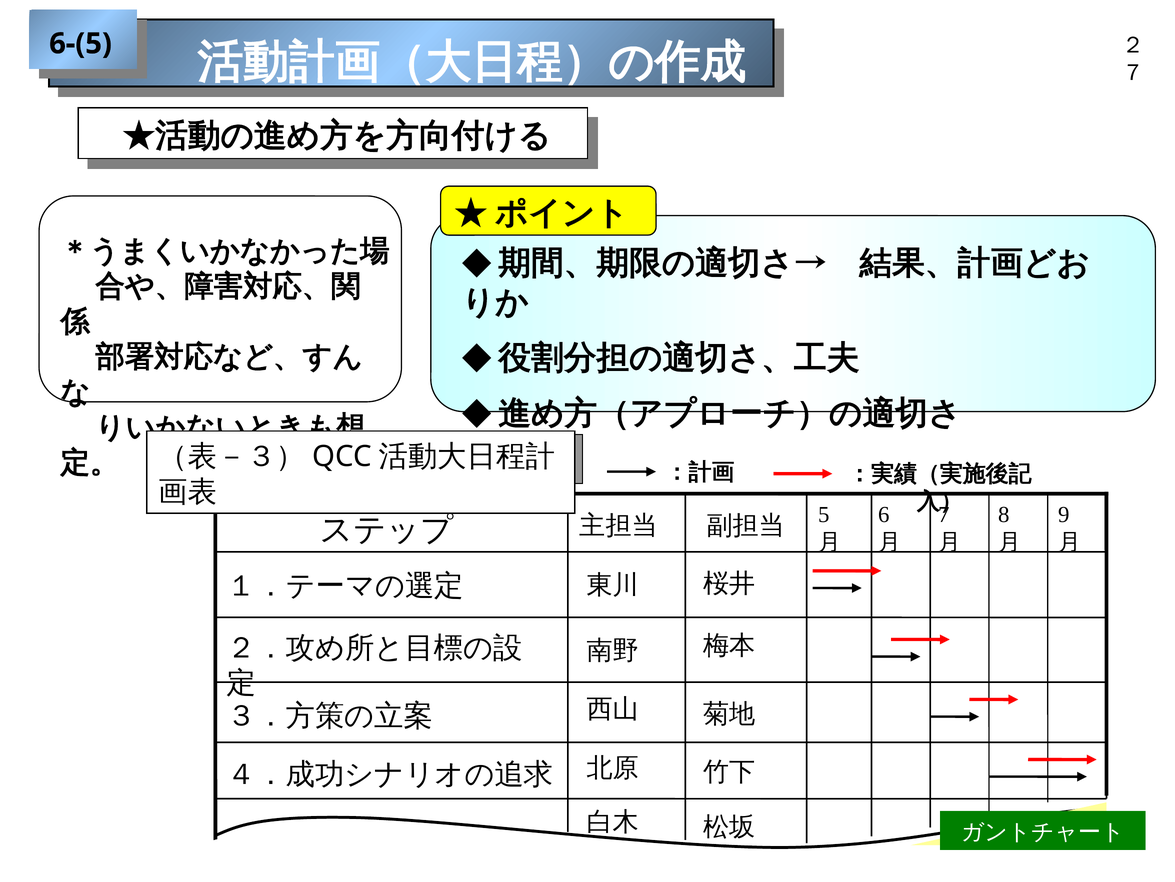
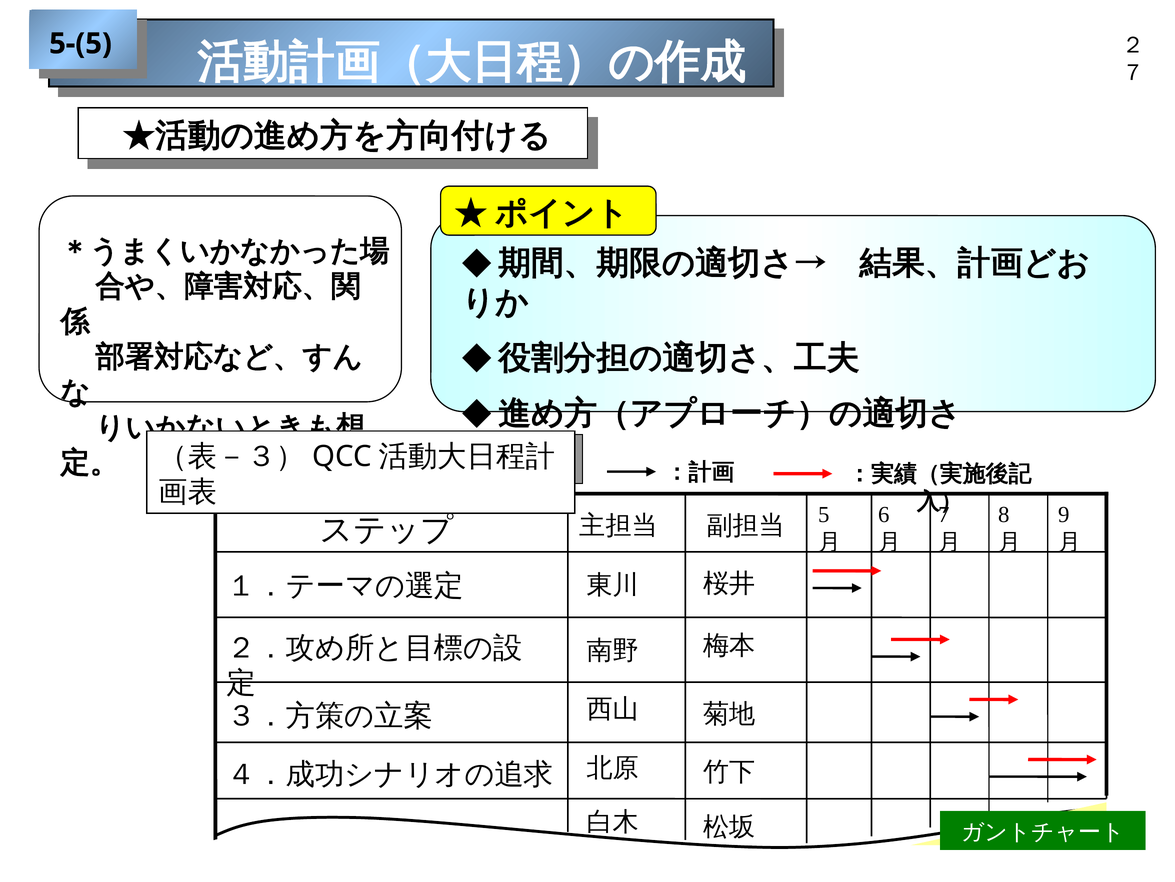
6-(5: 6-(5 -> 5-(5
